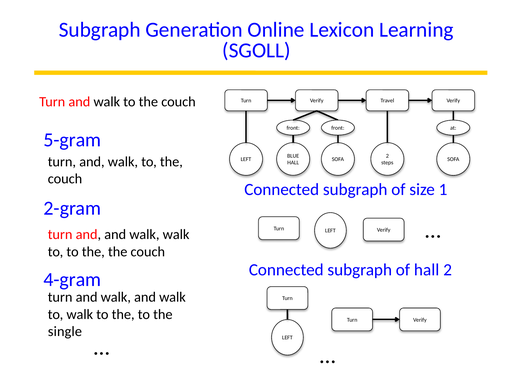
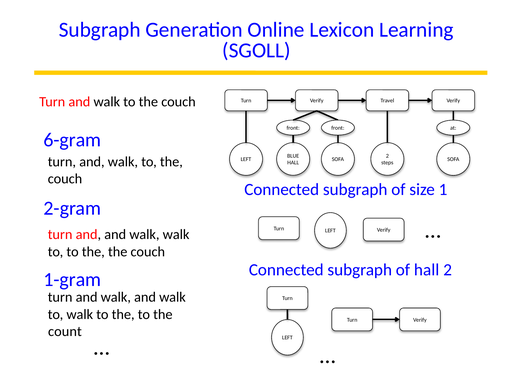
5-gram: 5-gram -> 6-gram
4-gram: 4-gram -> 1-gram
single: single -> count
